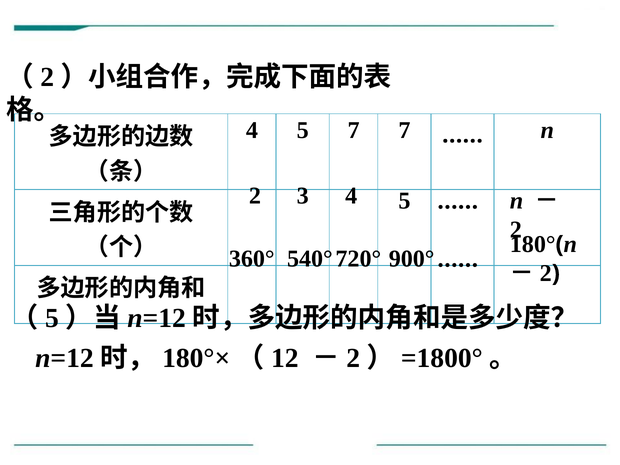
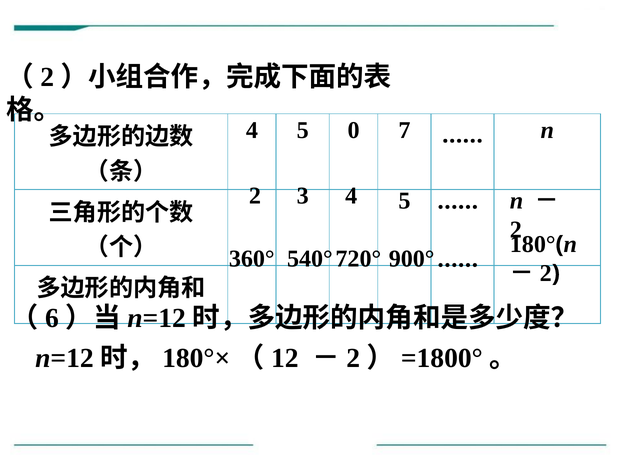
5 7: 7 -> 0
5 at (52, 318): 5 -> 6
